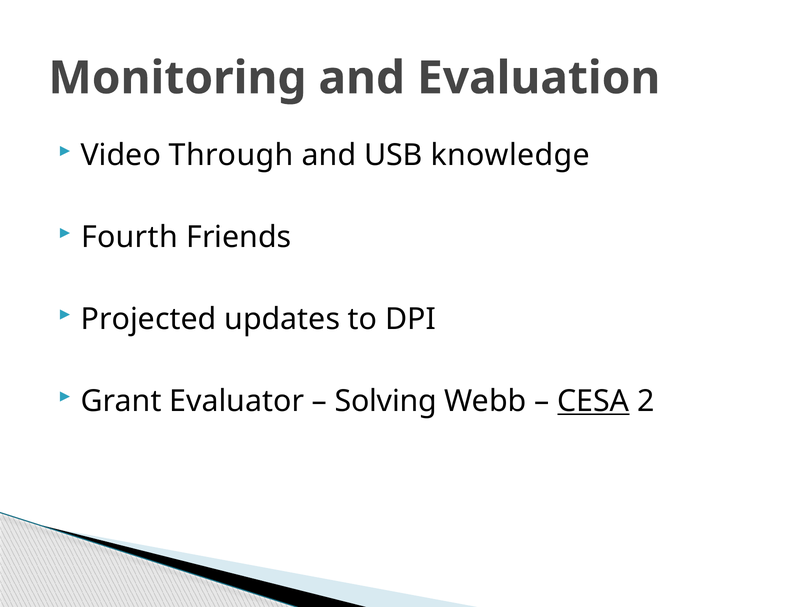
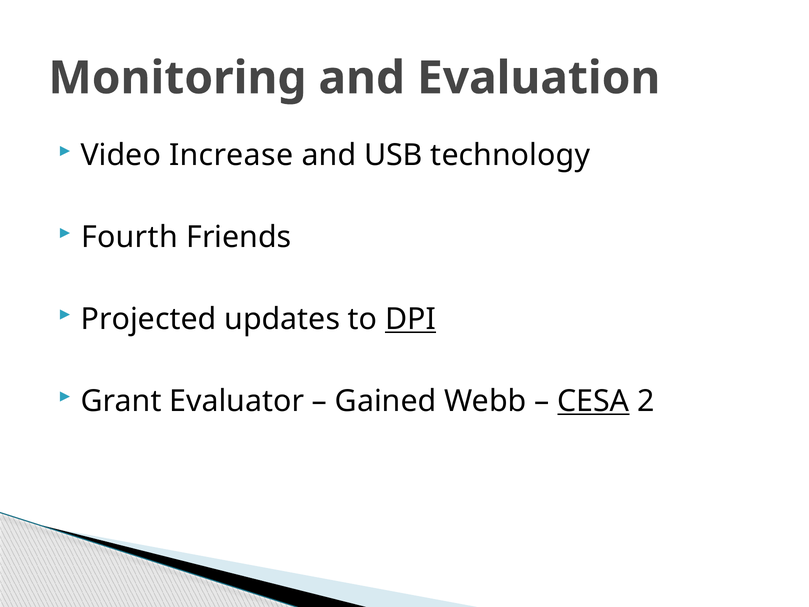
Through: Through -> Increase
knowledge: knowledge -> technology
DPI underline: none -> present
Solving: Solving -> Gained
